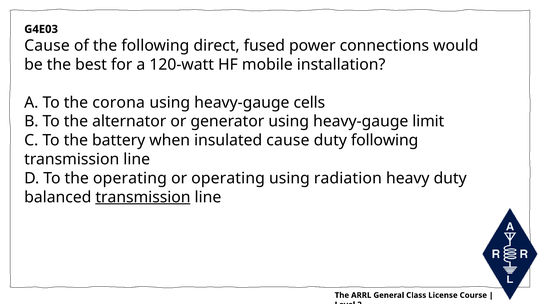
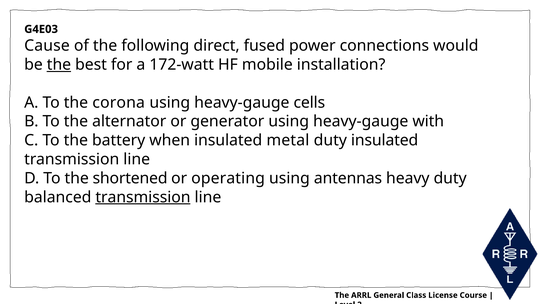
the at (59, 65) underline: none -> present
120-watt: 120-watt -> 172-watt
limit: limit -> with
insulated cause: cause -> metal
duty following: following -> insulated
the operating: operating -> shortened
radiation: radiation -> antennas
